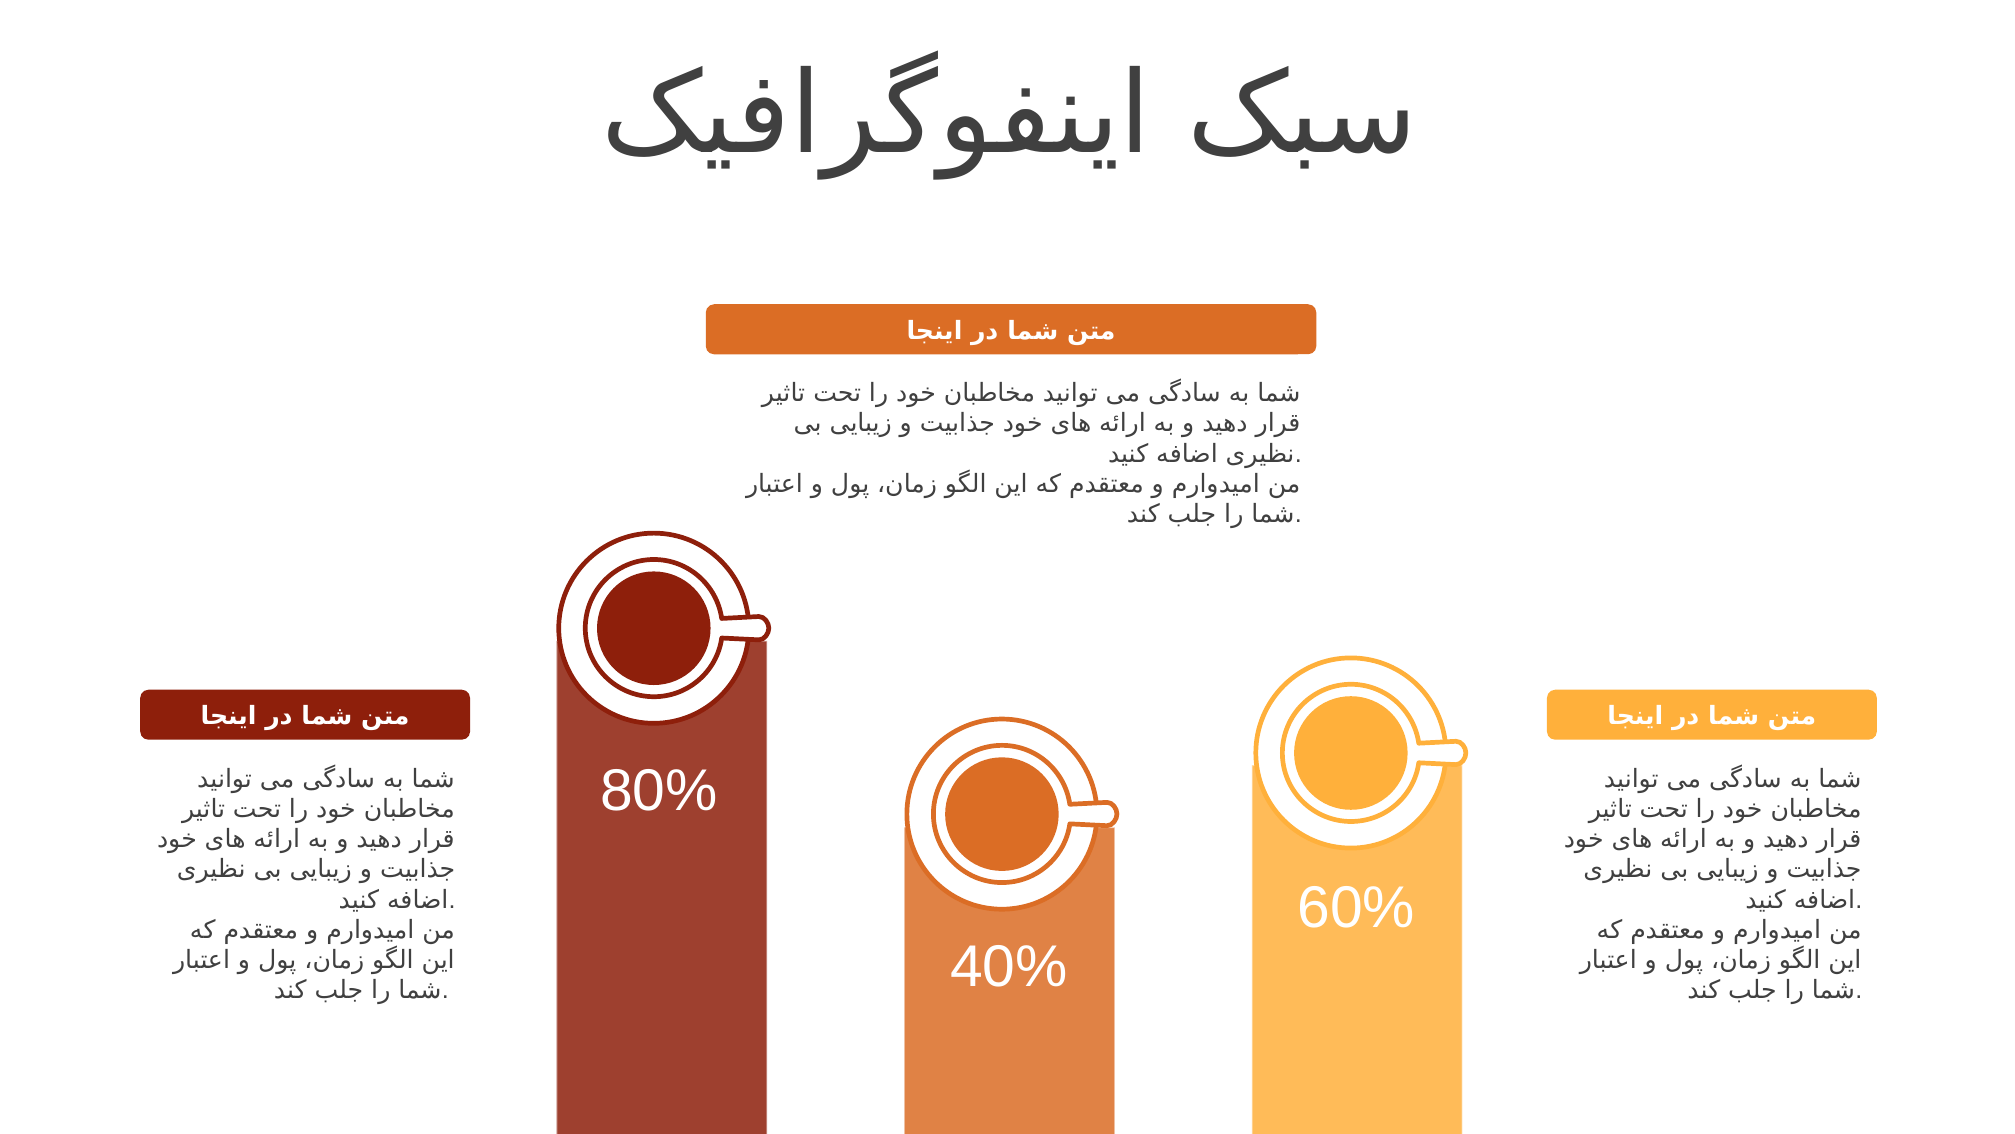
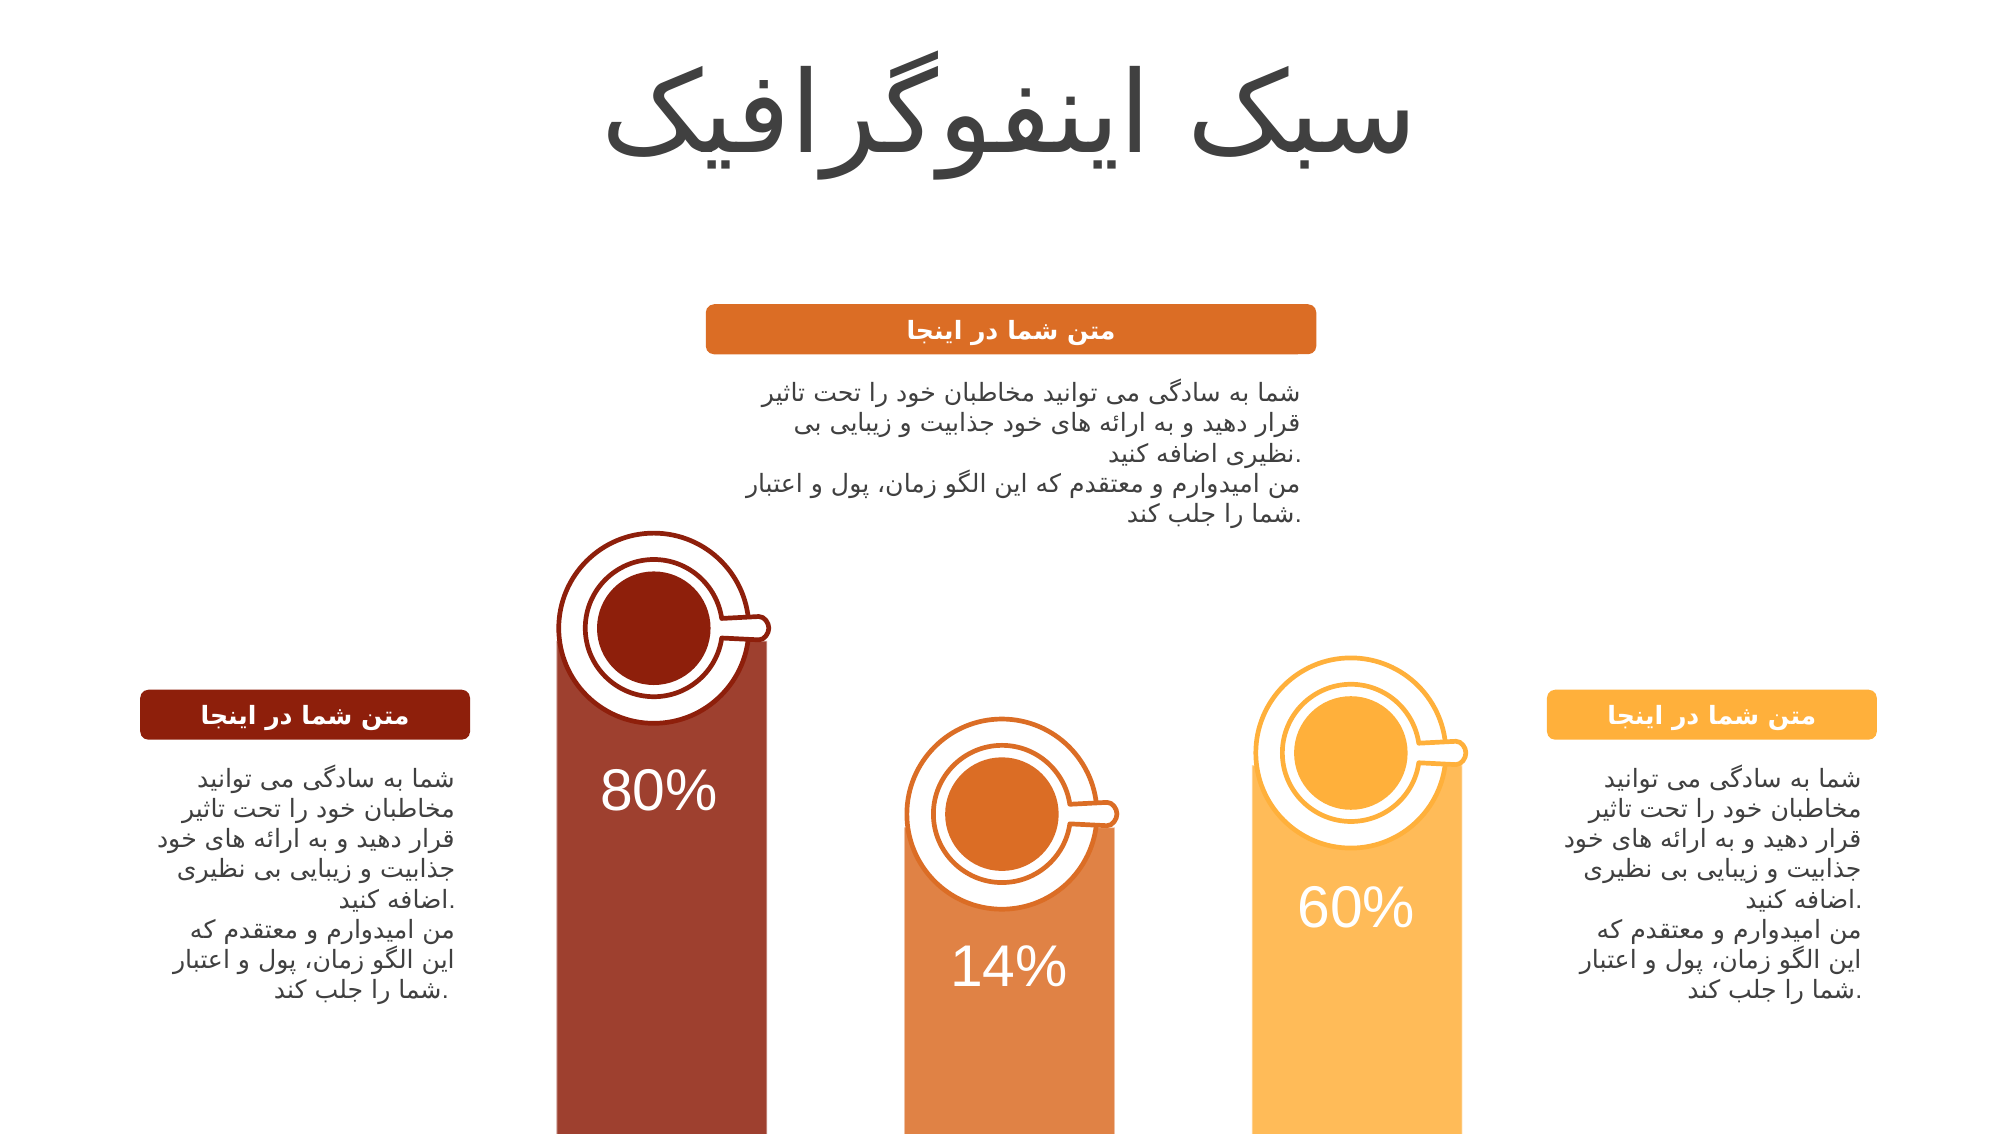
40%: 40% -> 14%
